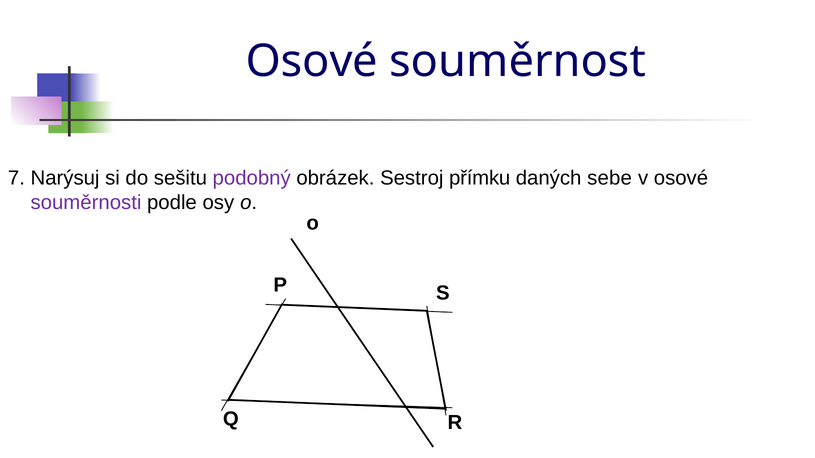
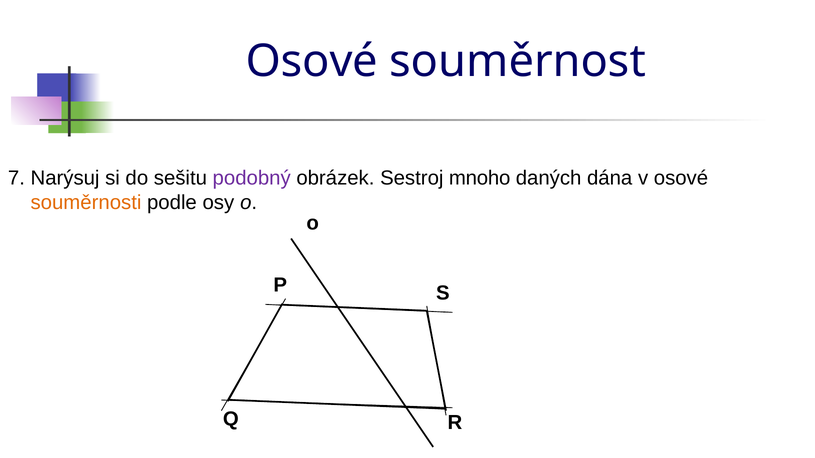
přímku: přímku -> mnoho
sebe: sebe -> dána
souměrnosti colour: purple -> orange
